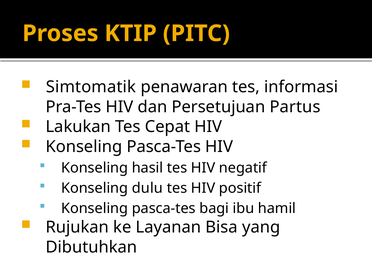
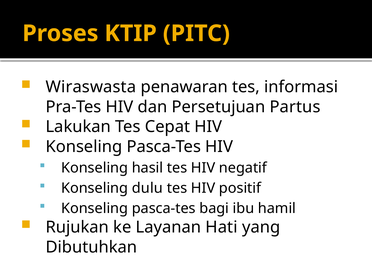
Simtomatik: Simtomatik -> Wiraswasta
Bisa: Bisa -> Hati
